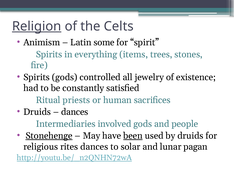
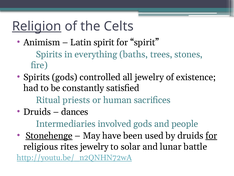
Latin some: some -> spirit
items: items -> baths
been underline: present -> none
for at (211, 135) underline: none -> present
rites dances: dances -> jewelry
pagan: pagan -> battle
